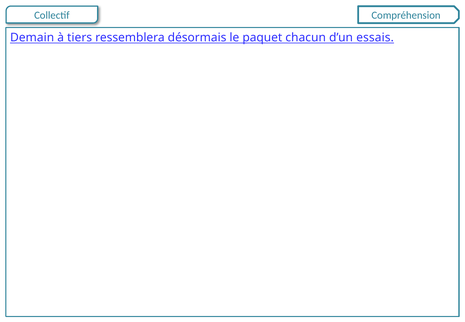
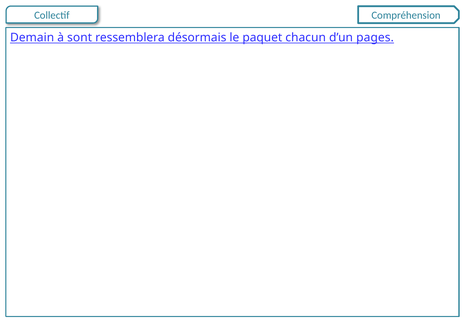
tiers: tiers -> sont
essais: essais -> pages
